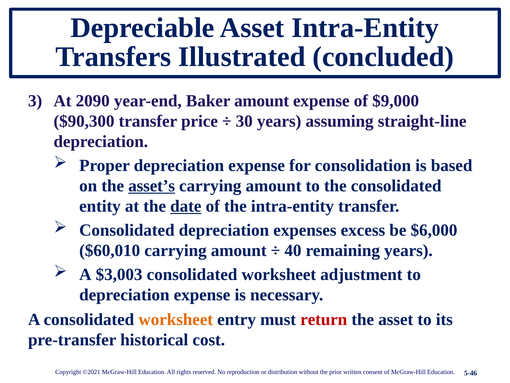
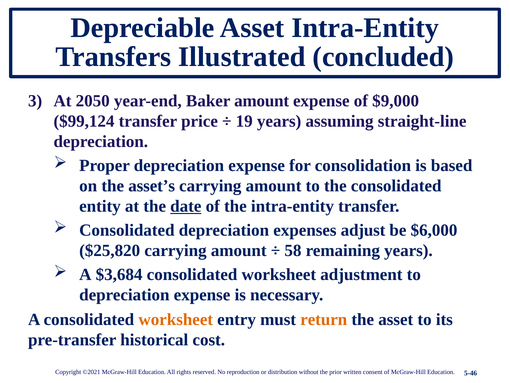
2090: 2090 -> 2050
$90,300: $90,300 -> $99,124
30: 30 -> 19
asset’s underline: present -> none
excess: excess -> adjust
$60,010: $60,010 -> $25,820
40: 40 -> 58
$3,003: $3,003 -> $3,684
return colour: red -> orange
